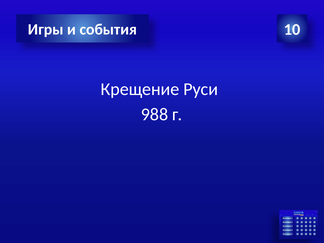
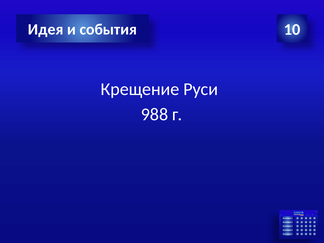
Игры: Игры -> Идея
